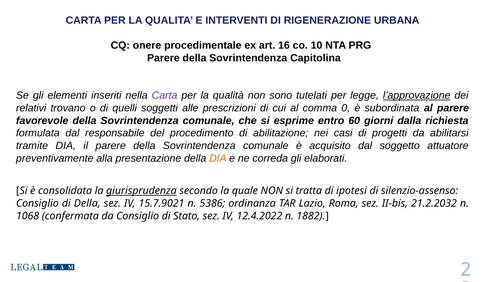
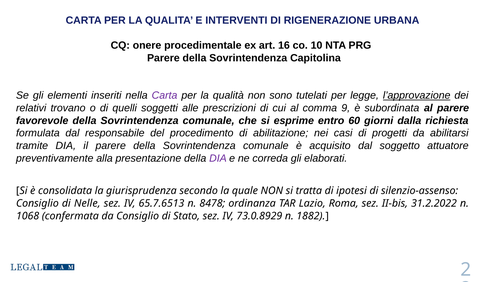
0: 0 -> 9
DIA at (218, 158) colour: orange -> purple
giurisprudenza underline: present -> none
di Della: Della -> Nelle
15.7.9021: 15.7.9021 -> 65.7.6513
5386: 5386 -> 8478
21.2.2032: 21.2.2032 -> 31.2.2022
12.4.2022: 12.4.2022 -> 73.0.8929
